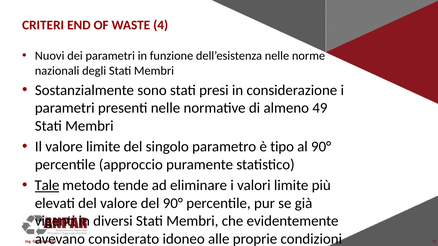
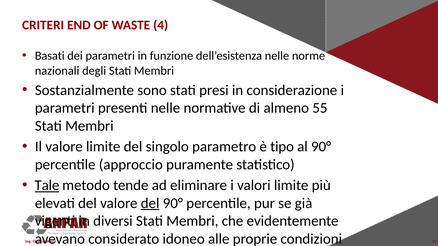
Nuovi: Nuovi -> Basati
49: 49 -> 55
del at (150, 204) underline: none -> present
